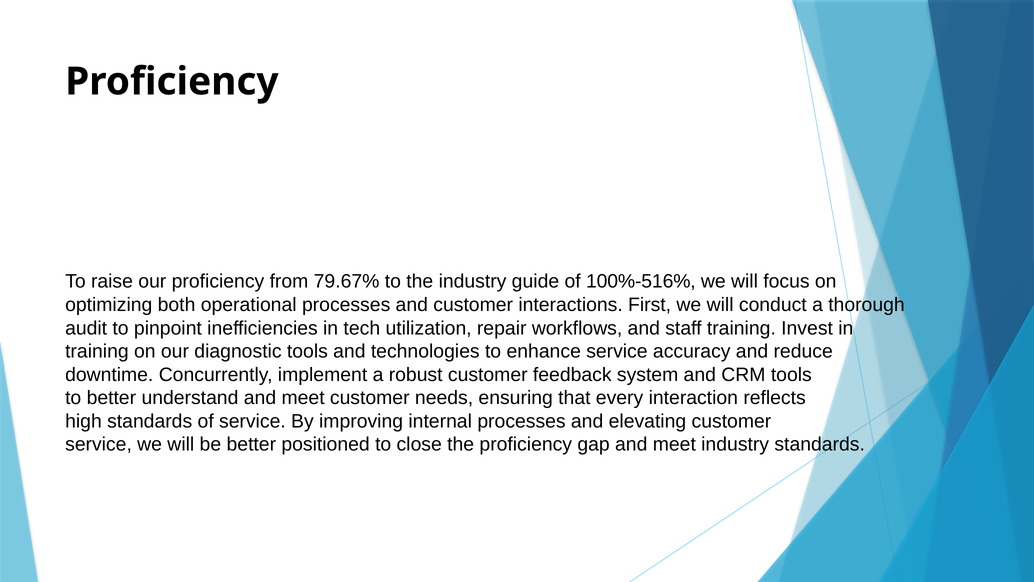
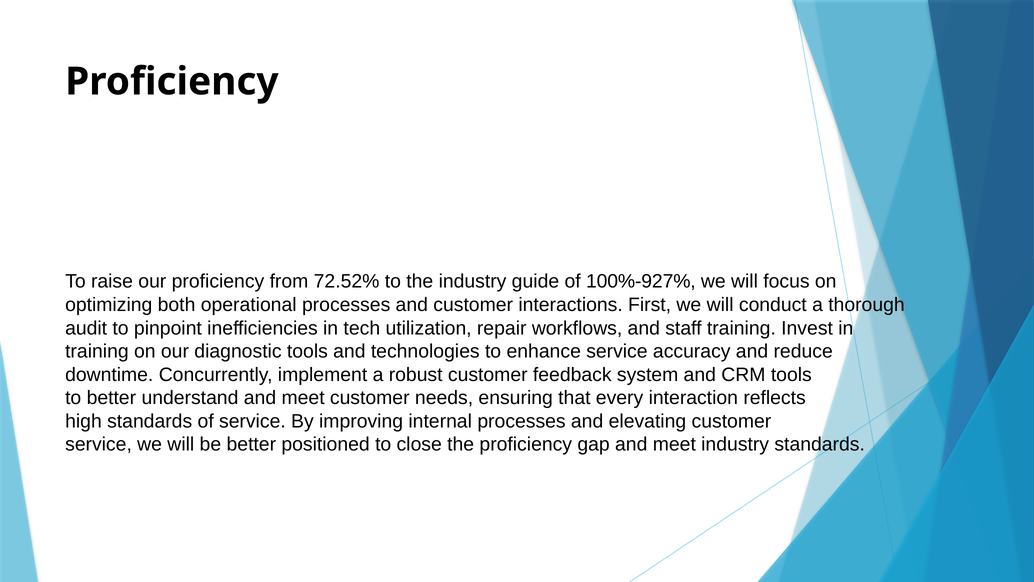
79.67%: 79.67% -> 72.52%
100%-516%: 100%-516% -> 100%-927%
